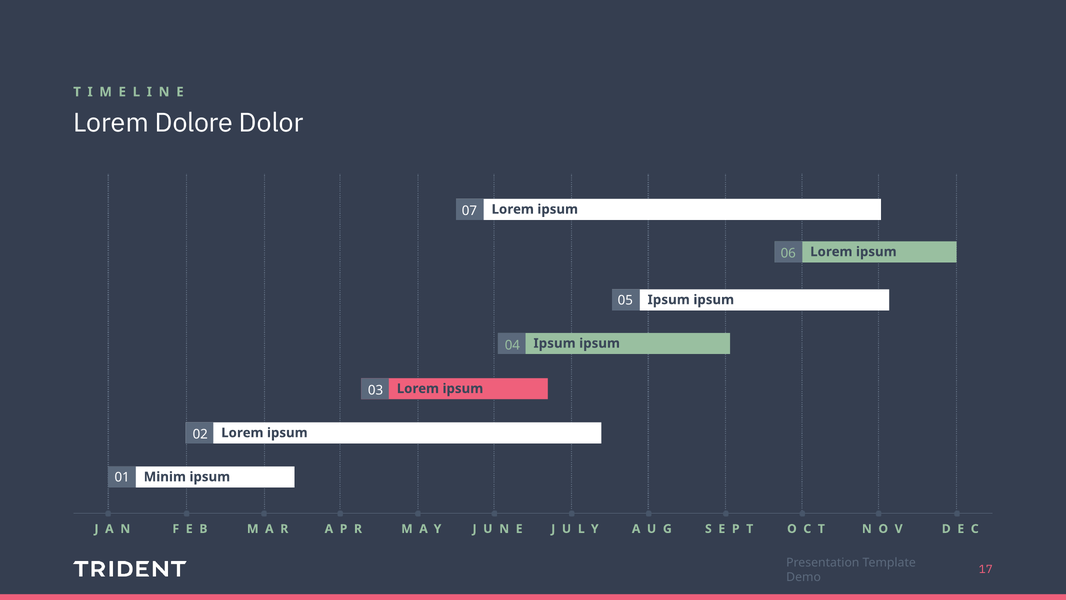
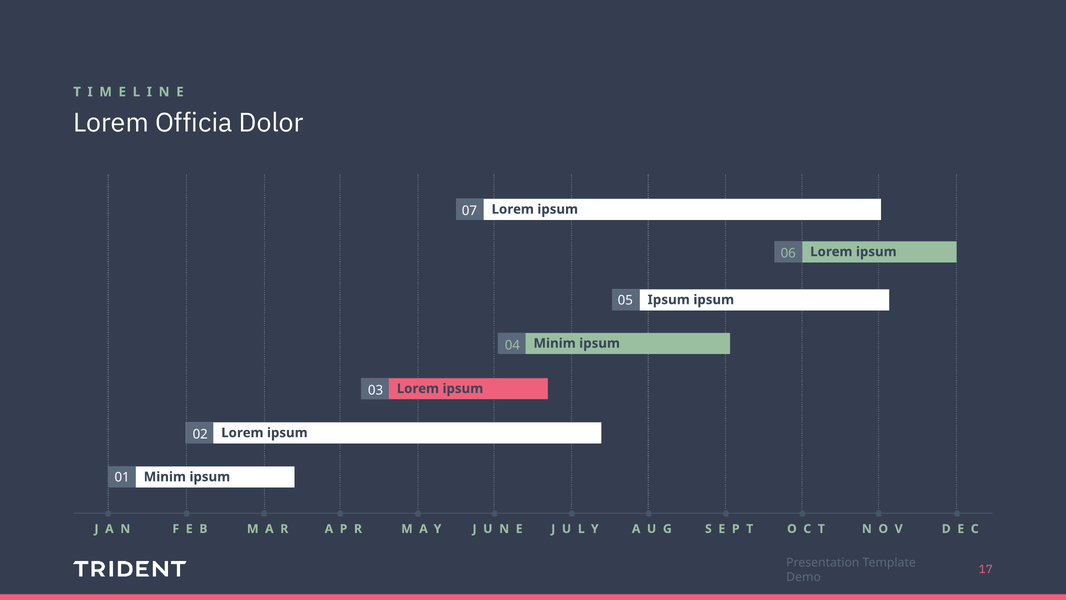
Dolore: Dolore -> Officia
Ipsum at (555, 343): Ipsum -> Minim
